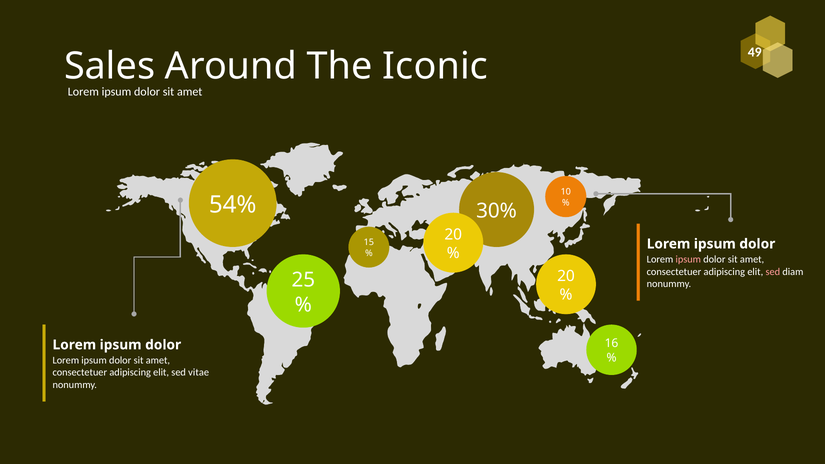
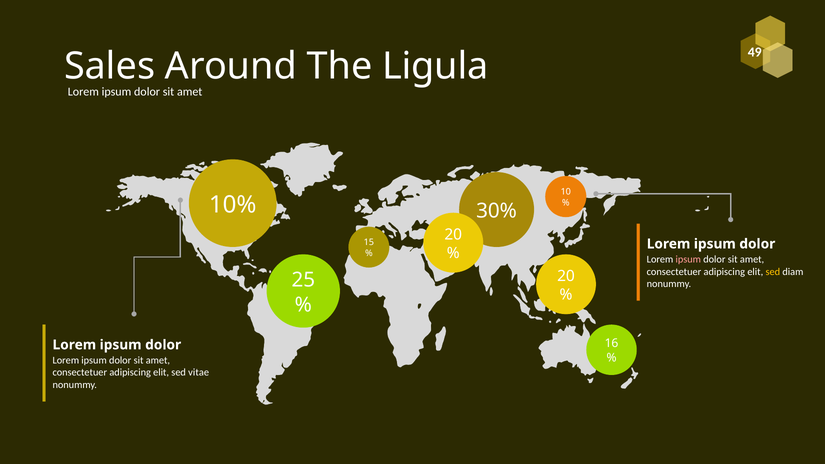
Iconic: Iconic -> Ligula
54%: 54% -> 10%
sed at (773, 272) colour: pink -> yellow
